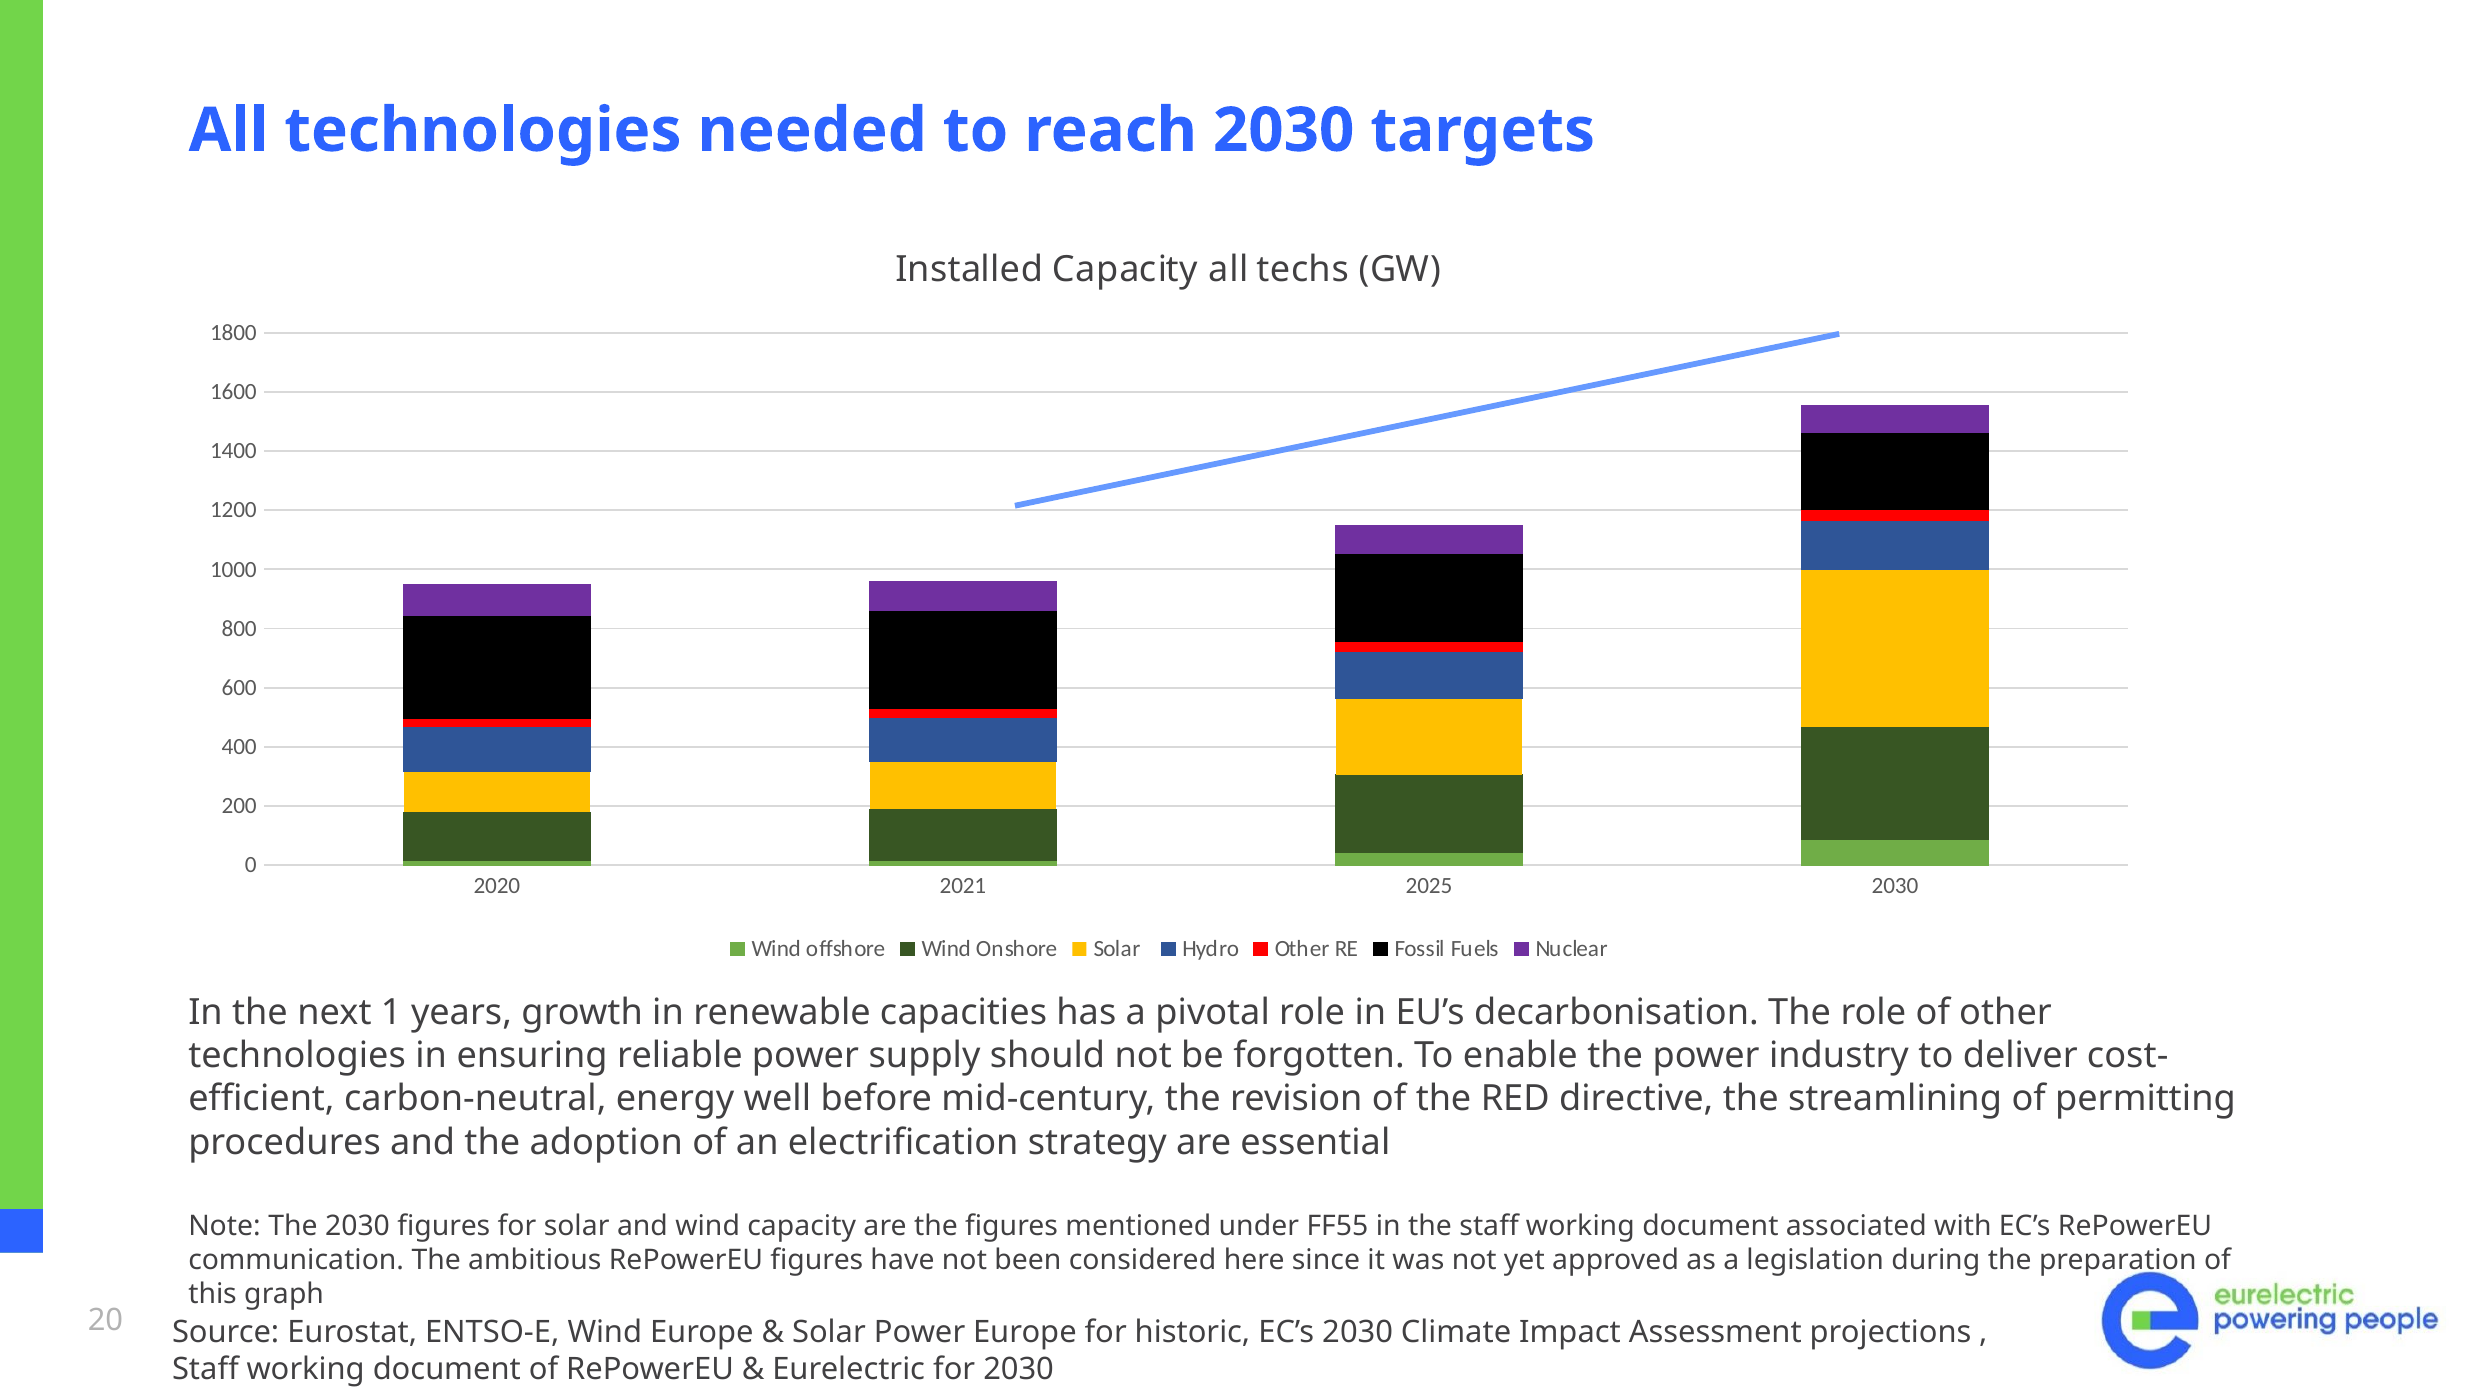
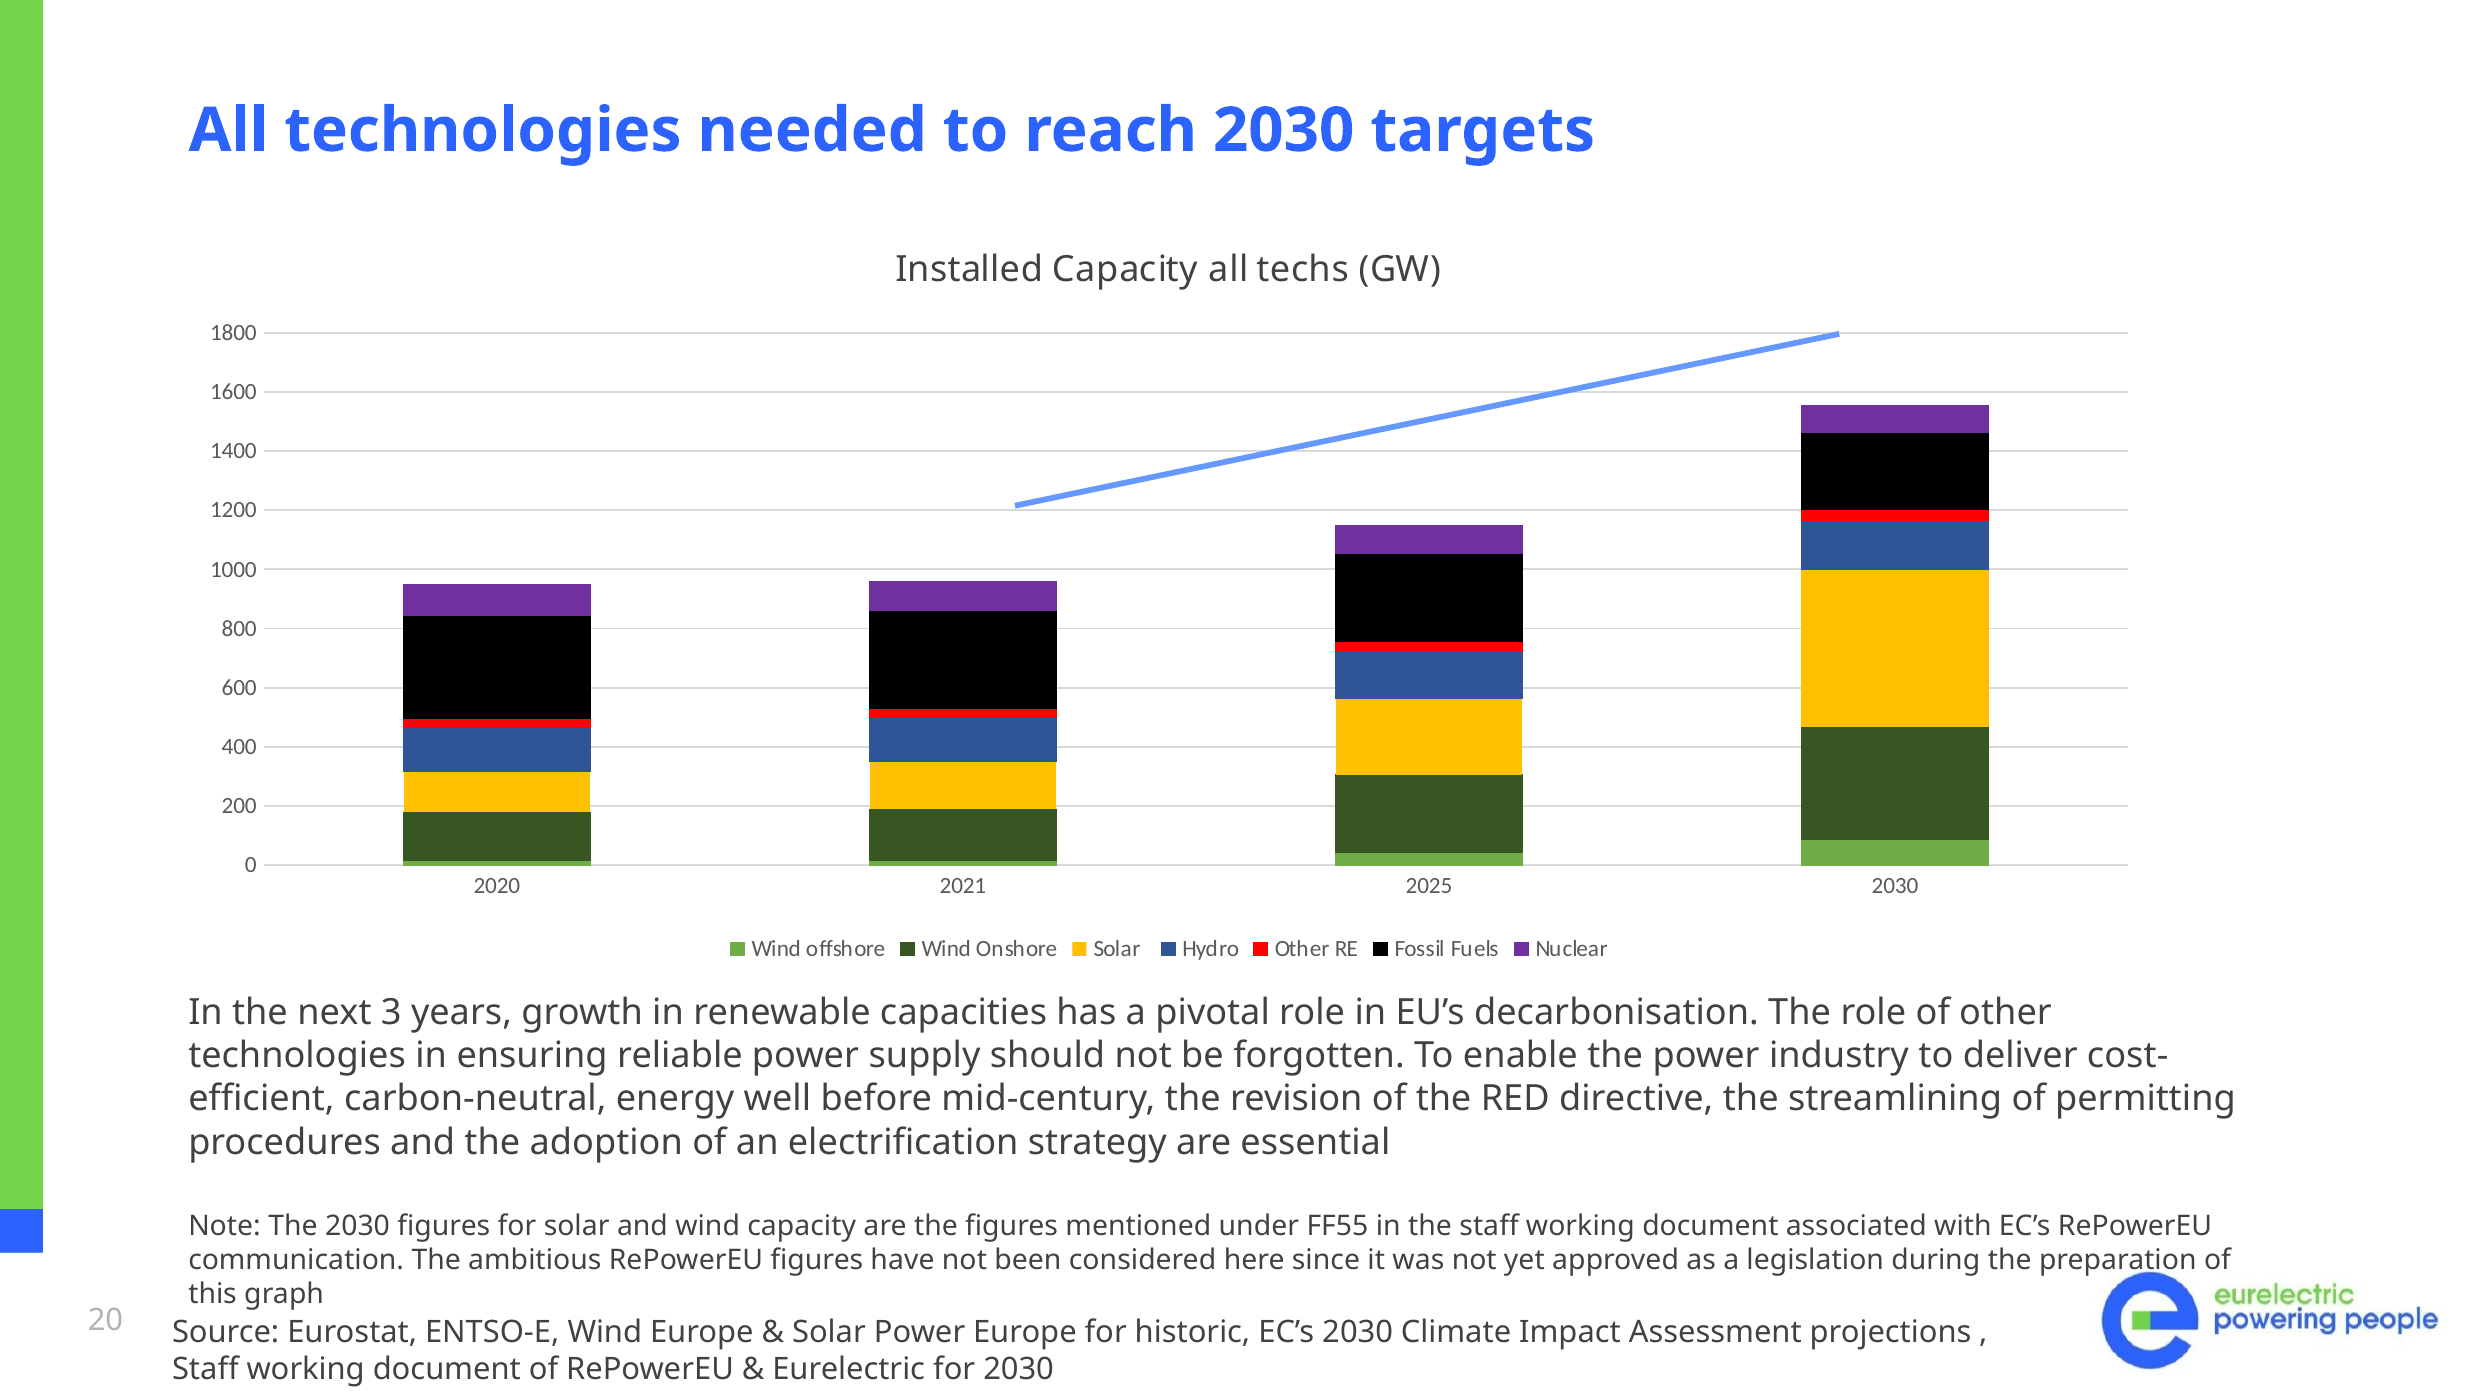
1: 1 -> 3
